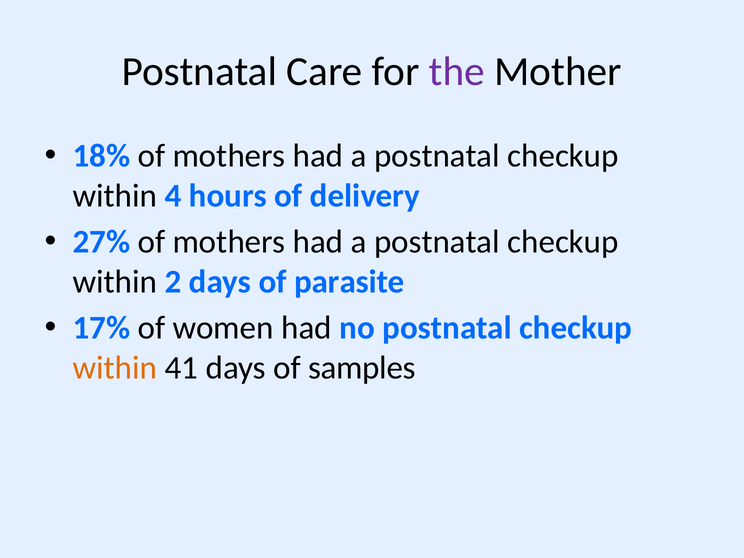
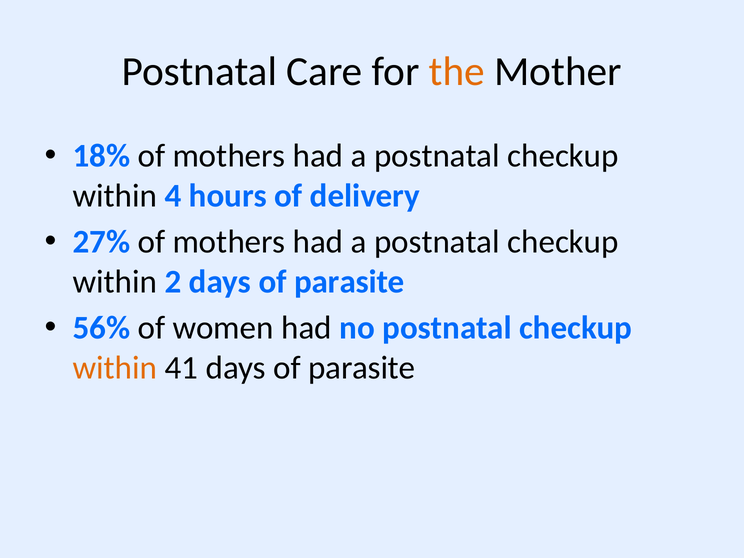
the colour: purple -> orange
17%: 17% -> 56%
41 days of samples: samples -> parasite
